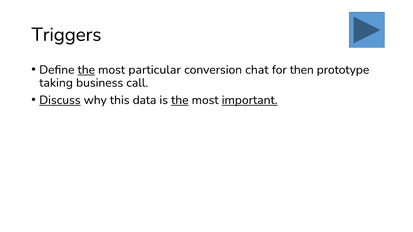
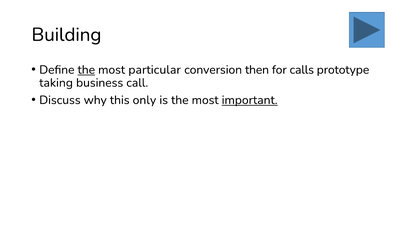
Triggers: Triggers -> Building
chat: chat -> then
then: then -> calls
Discuss underline: present -> none
data: data -> only
the at (180, 100) underline: present -> none
